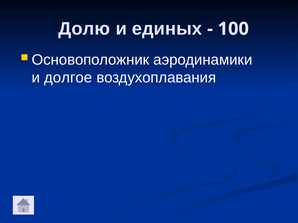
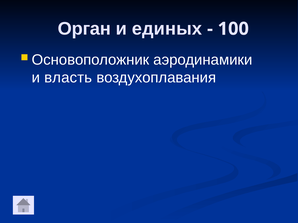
Долю: Долю -> Орган
долгое: долгое -> власть
